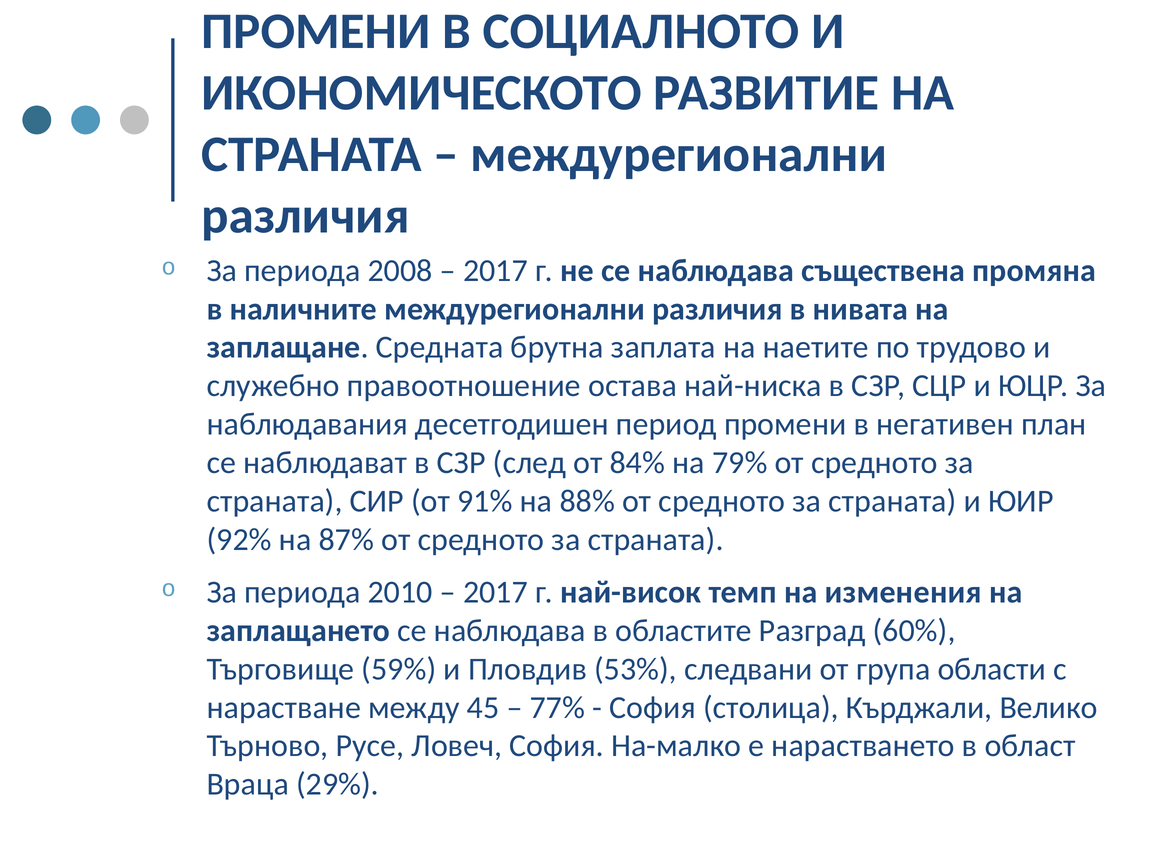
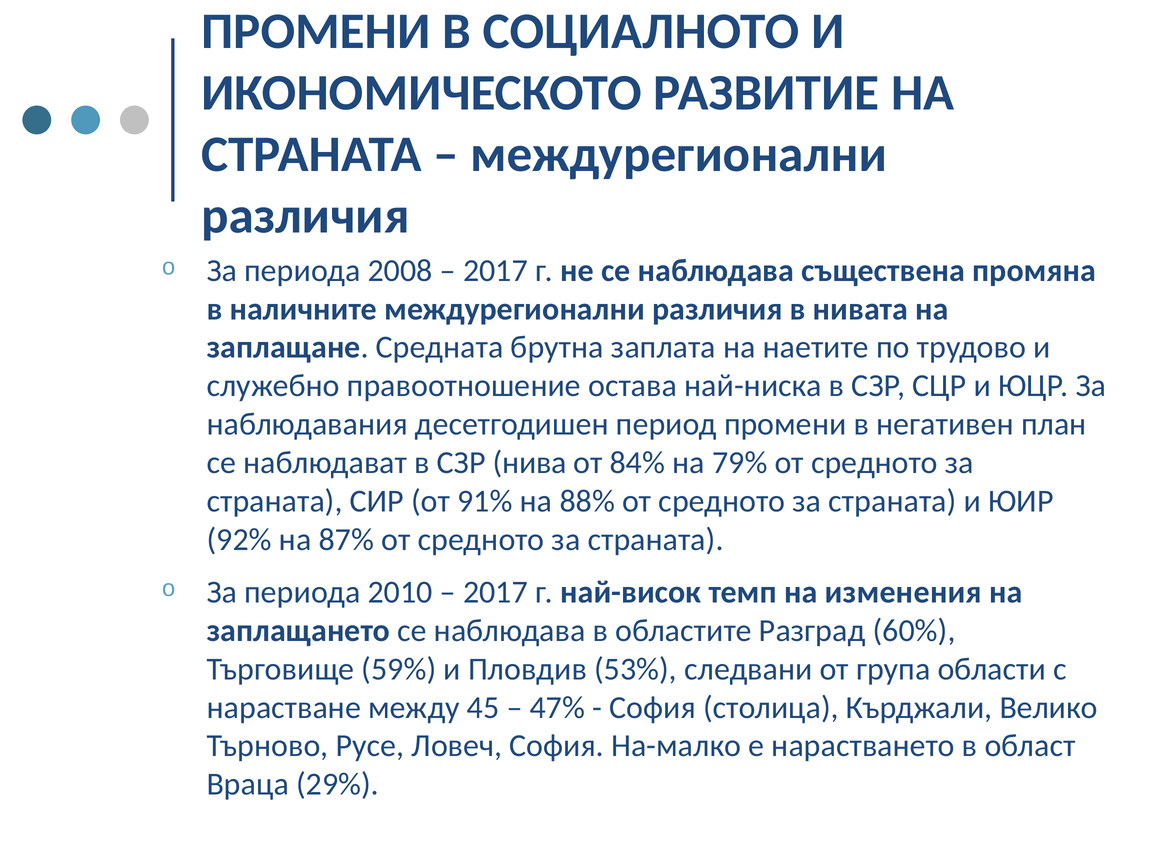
след: след -> нива
77%: 77% -> 47%
